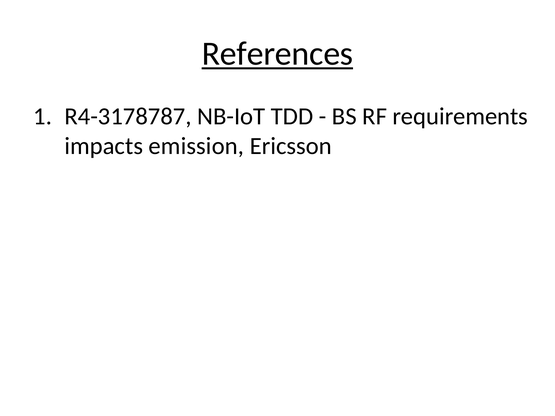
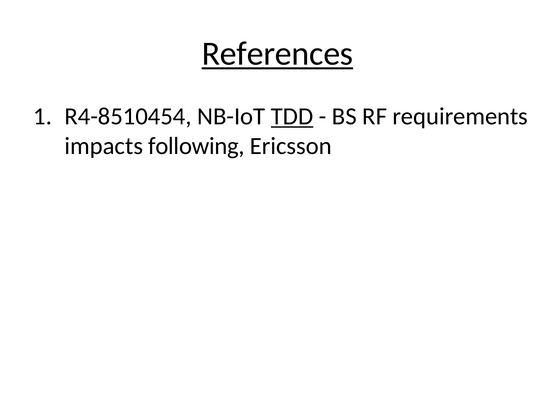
R4-3178787: R4-3178787 -> R4-8510454
TDD underline: none -> present
emission: emission -> following
